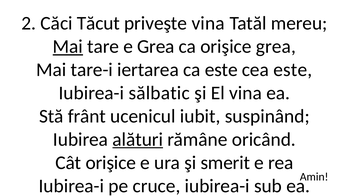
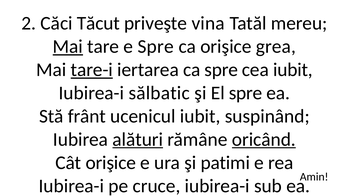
e Grea: Grea -> Spre
tare-i underline: none -> present
ca este: este -> spre
cea este: este -> iubit
El vina: vina -> spre
oricând underline: none -> present
smerit: smerit -> patimi
